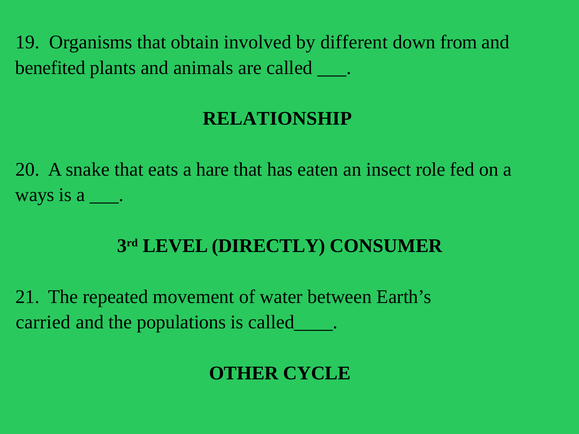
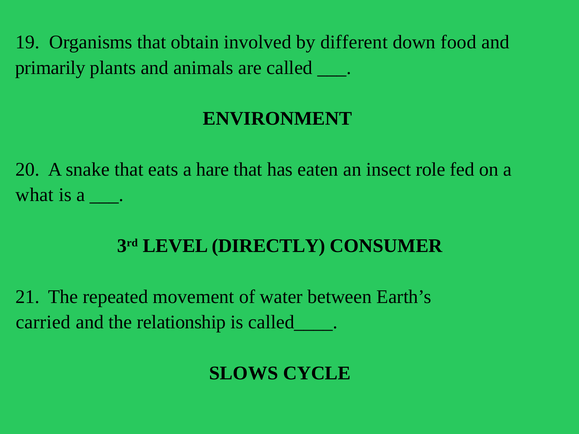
from: from -> food
benefited: benefited -> primarily
RELATIONSHIP: RELATIONSHIP -> ENVIRONMENT
ways: ways -> what
populations: populations -> relationship
OTHER: OTHER -> SLOWS
